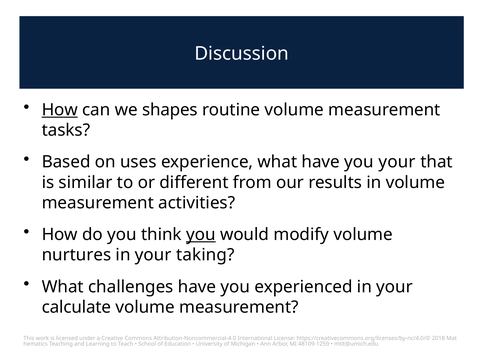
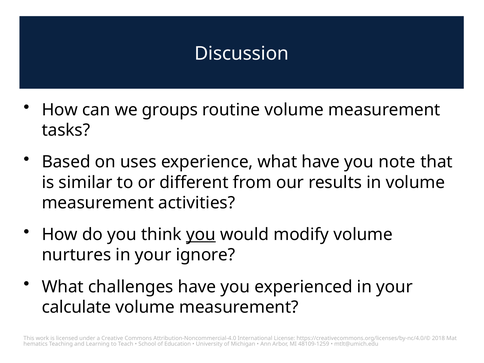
How at (60, 110) underline: present -> none
shapes: shapes -> groups
you your: your -> note
taking: taking -> ignore
